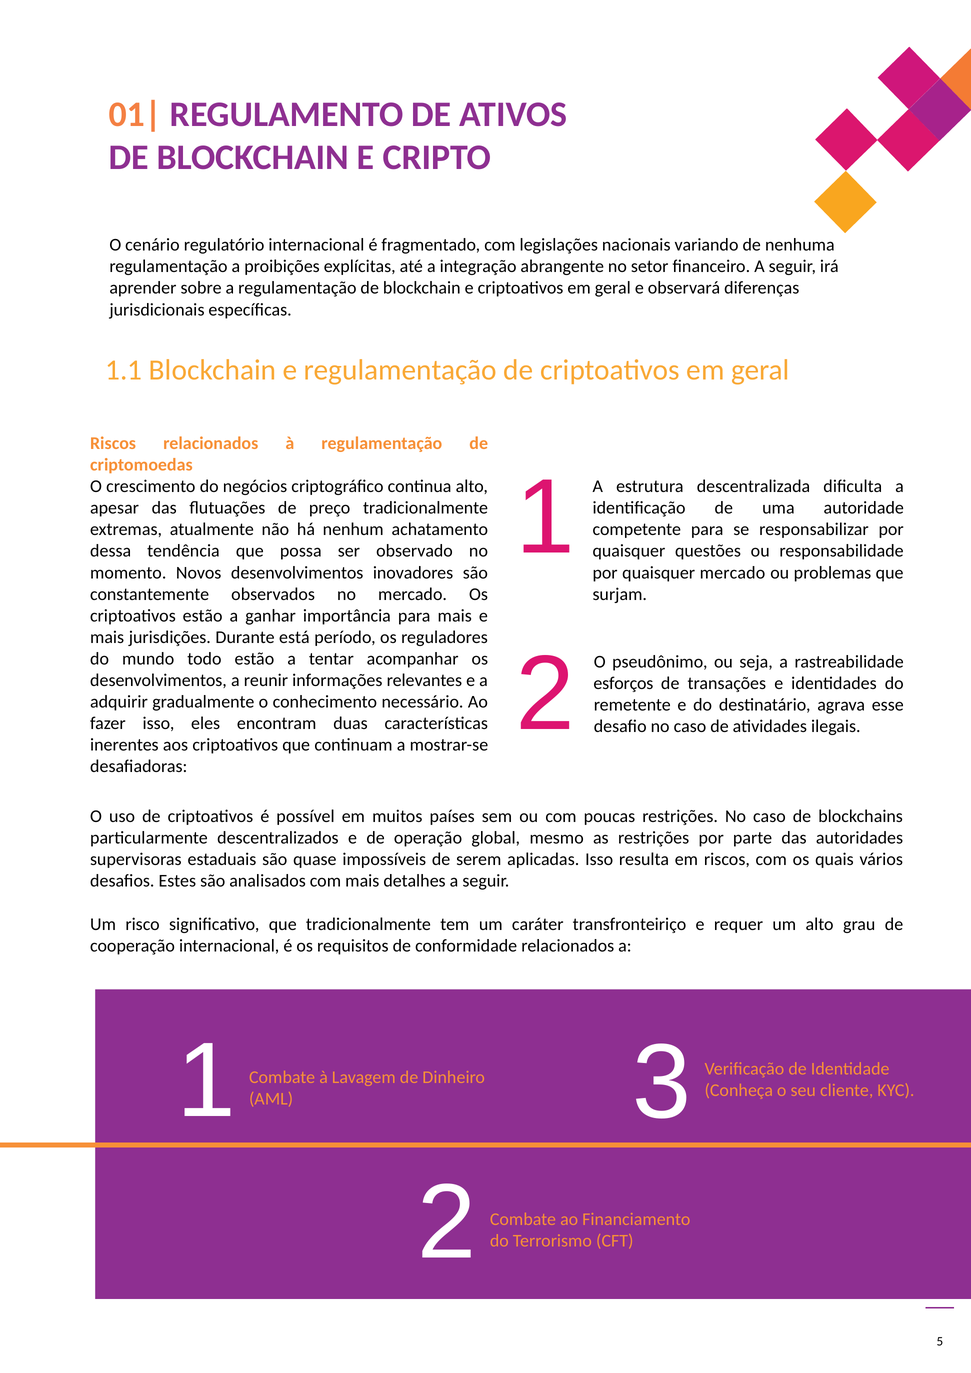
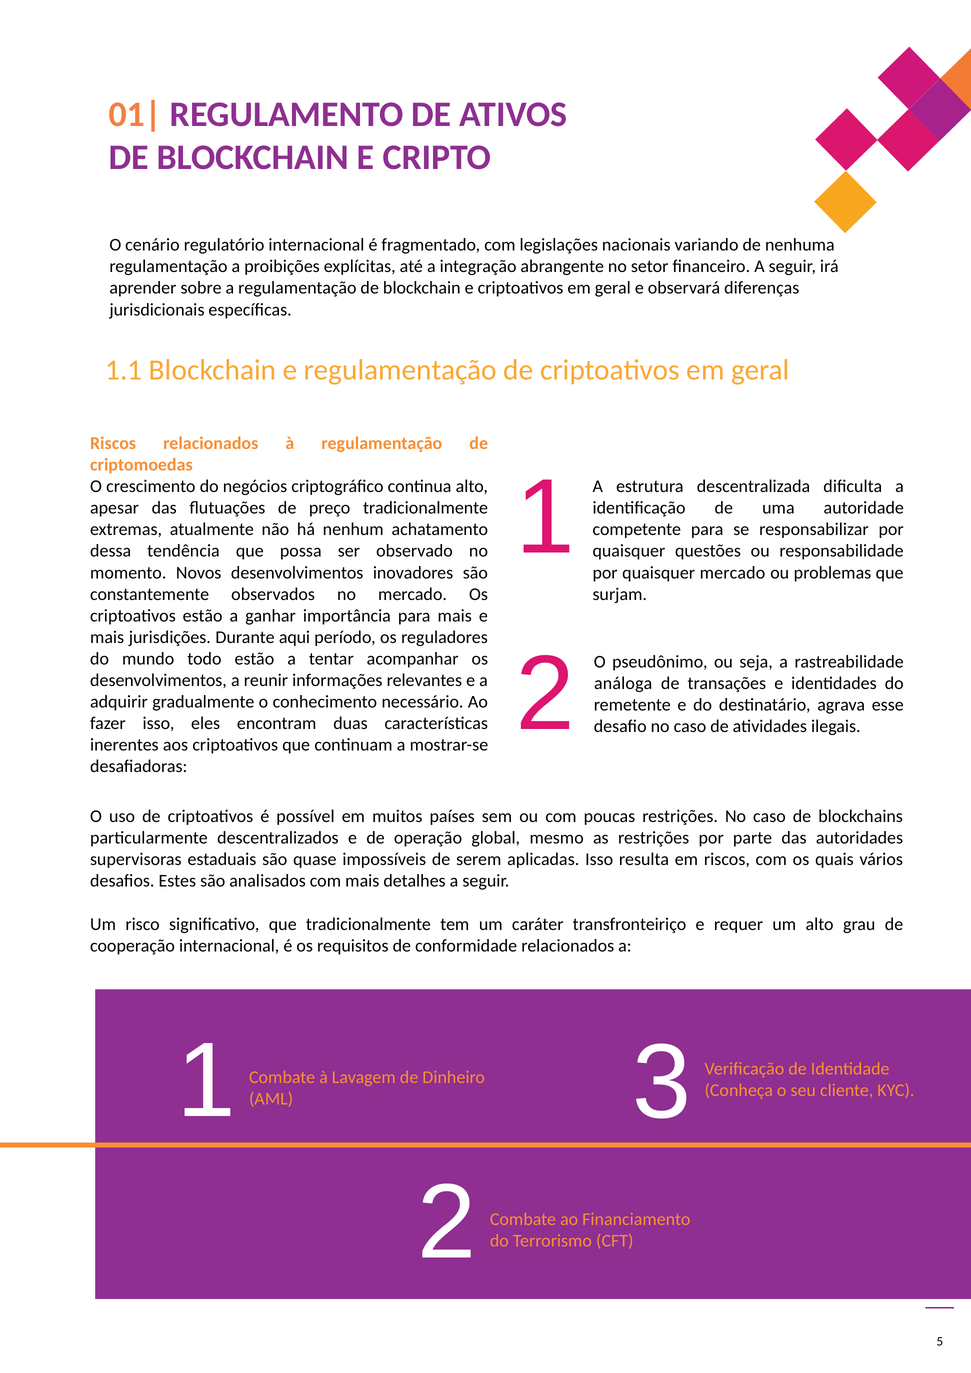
está: está -> aqui
esforços: esforços -> análoga
